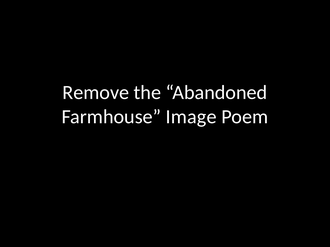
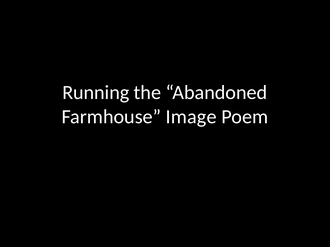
Remove: Remove -> Running
